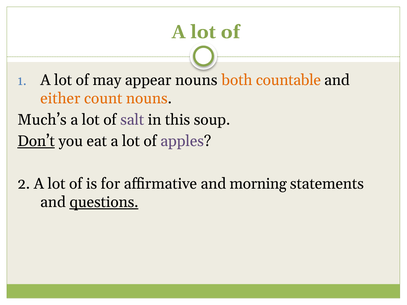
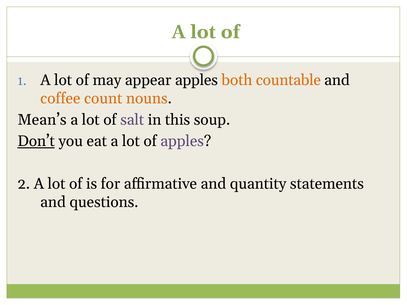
appear nouns: nouns -> apples
either: either -> coffee
Much’s: Much’s -> Mean’s
morning: morning -> quantity
questions underline: present -> none
